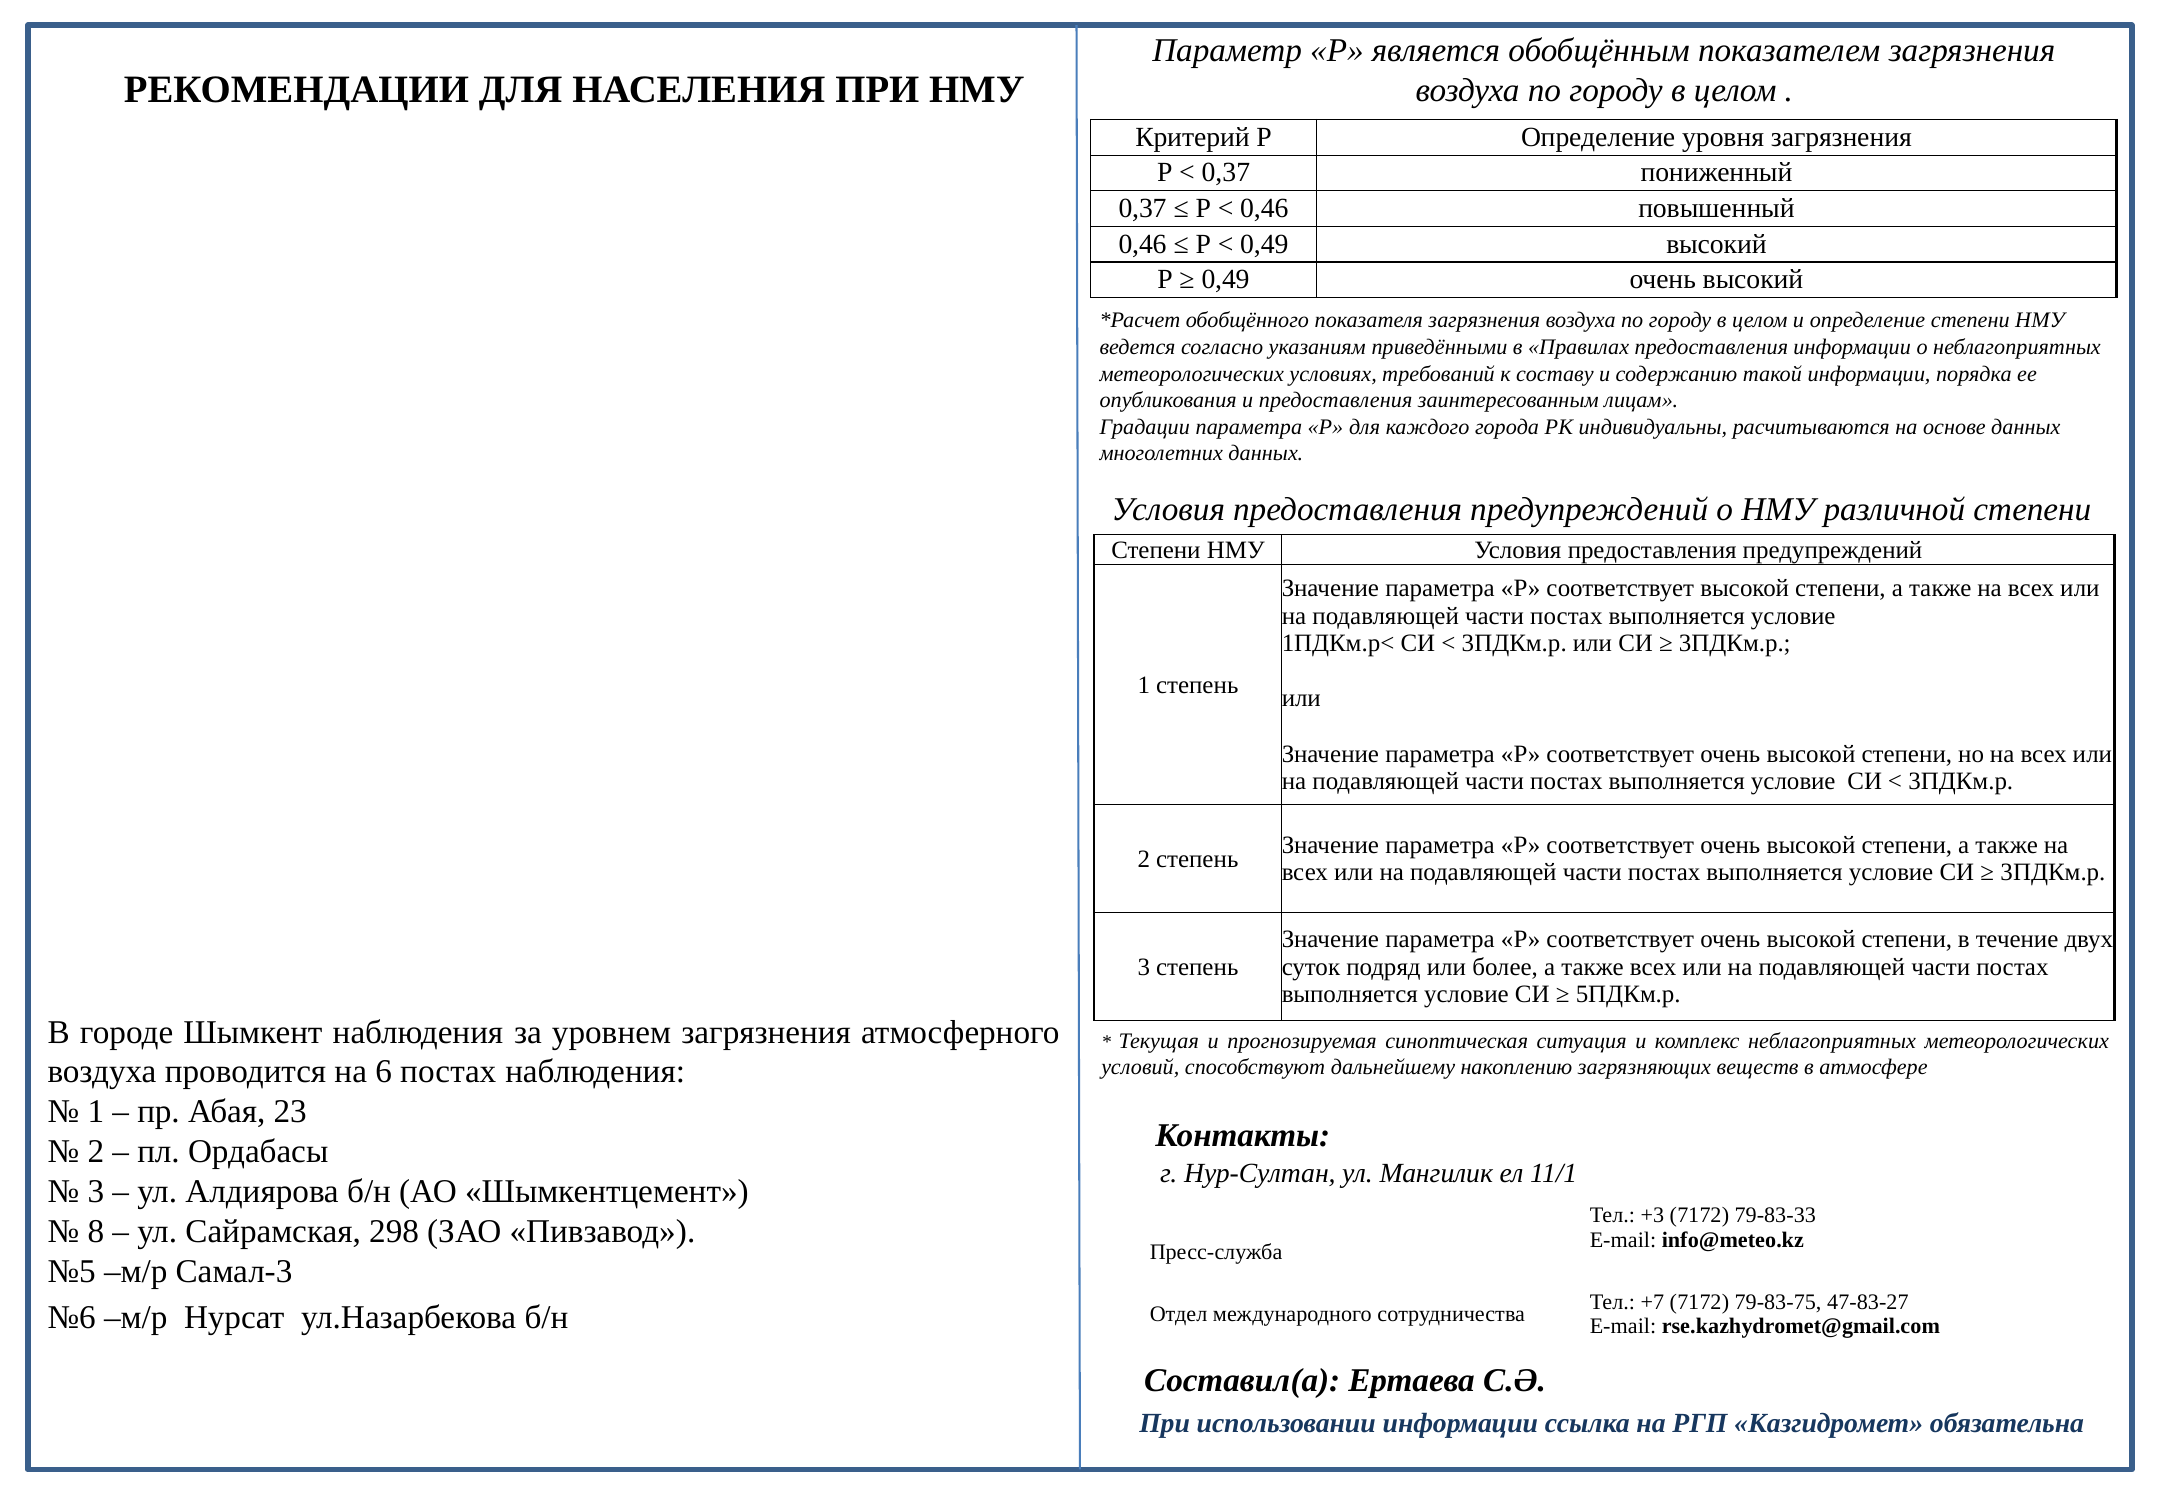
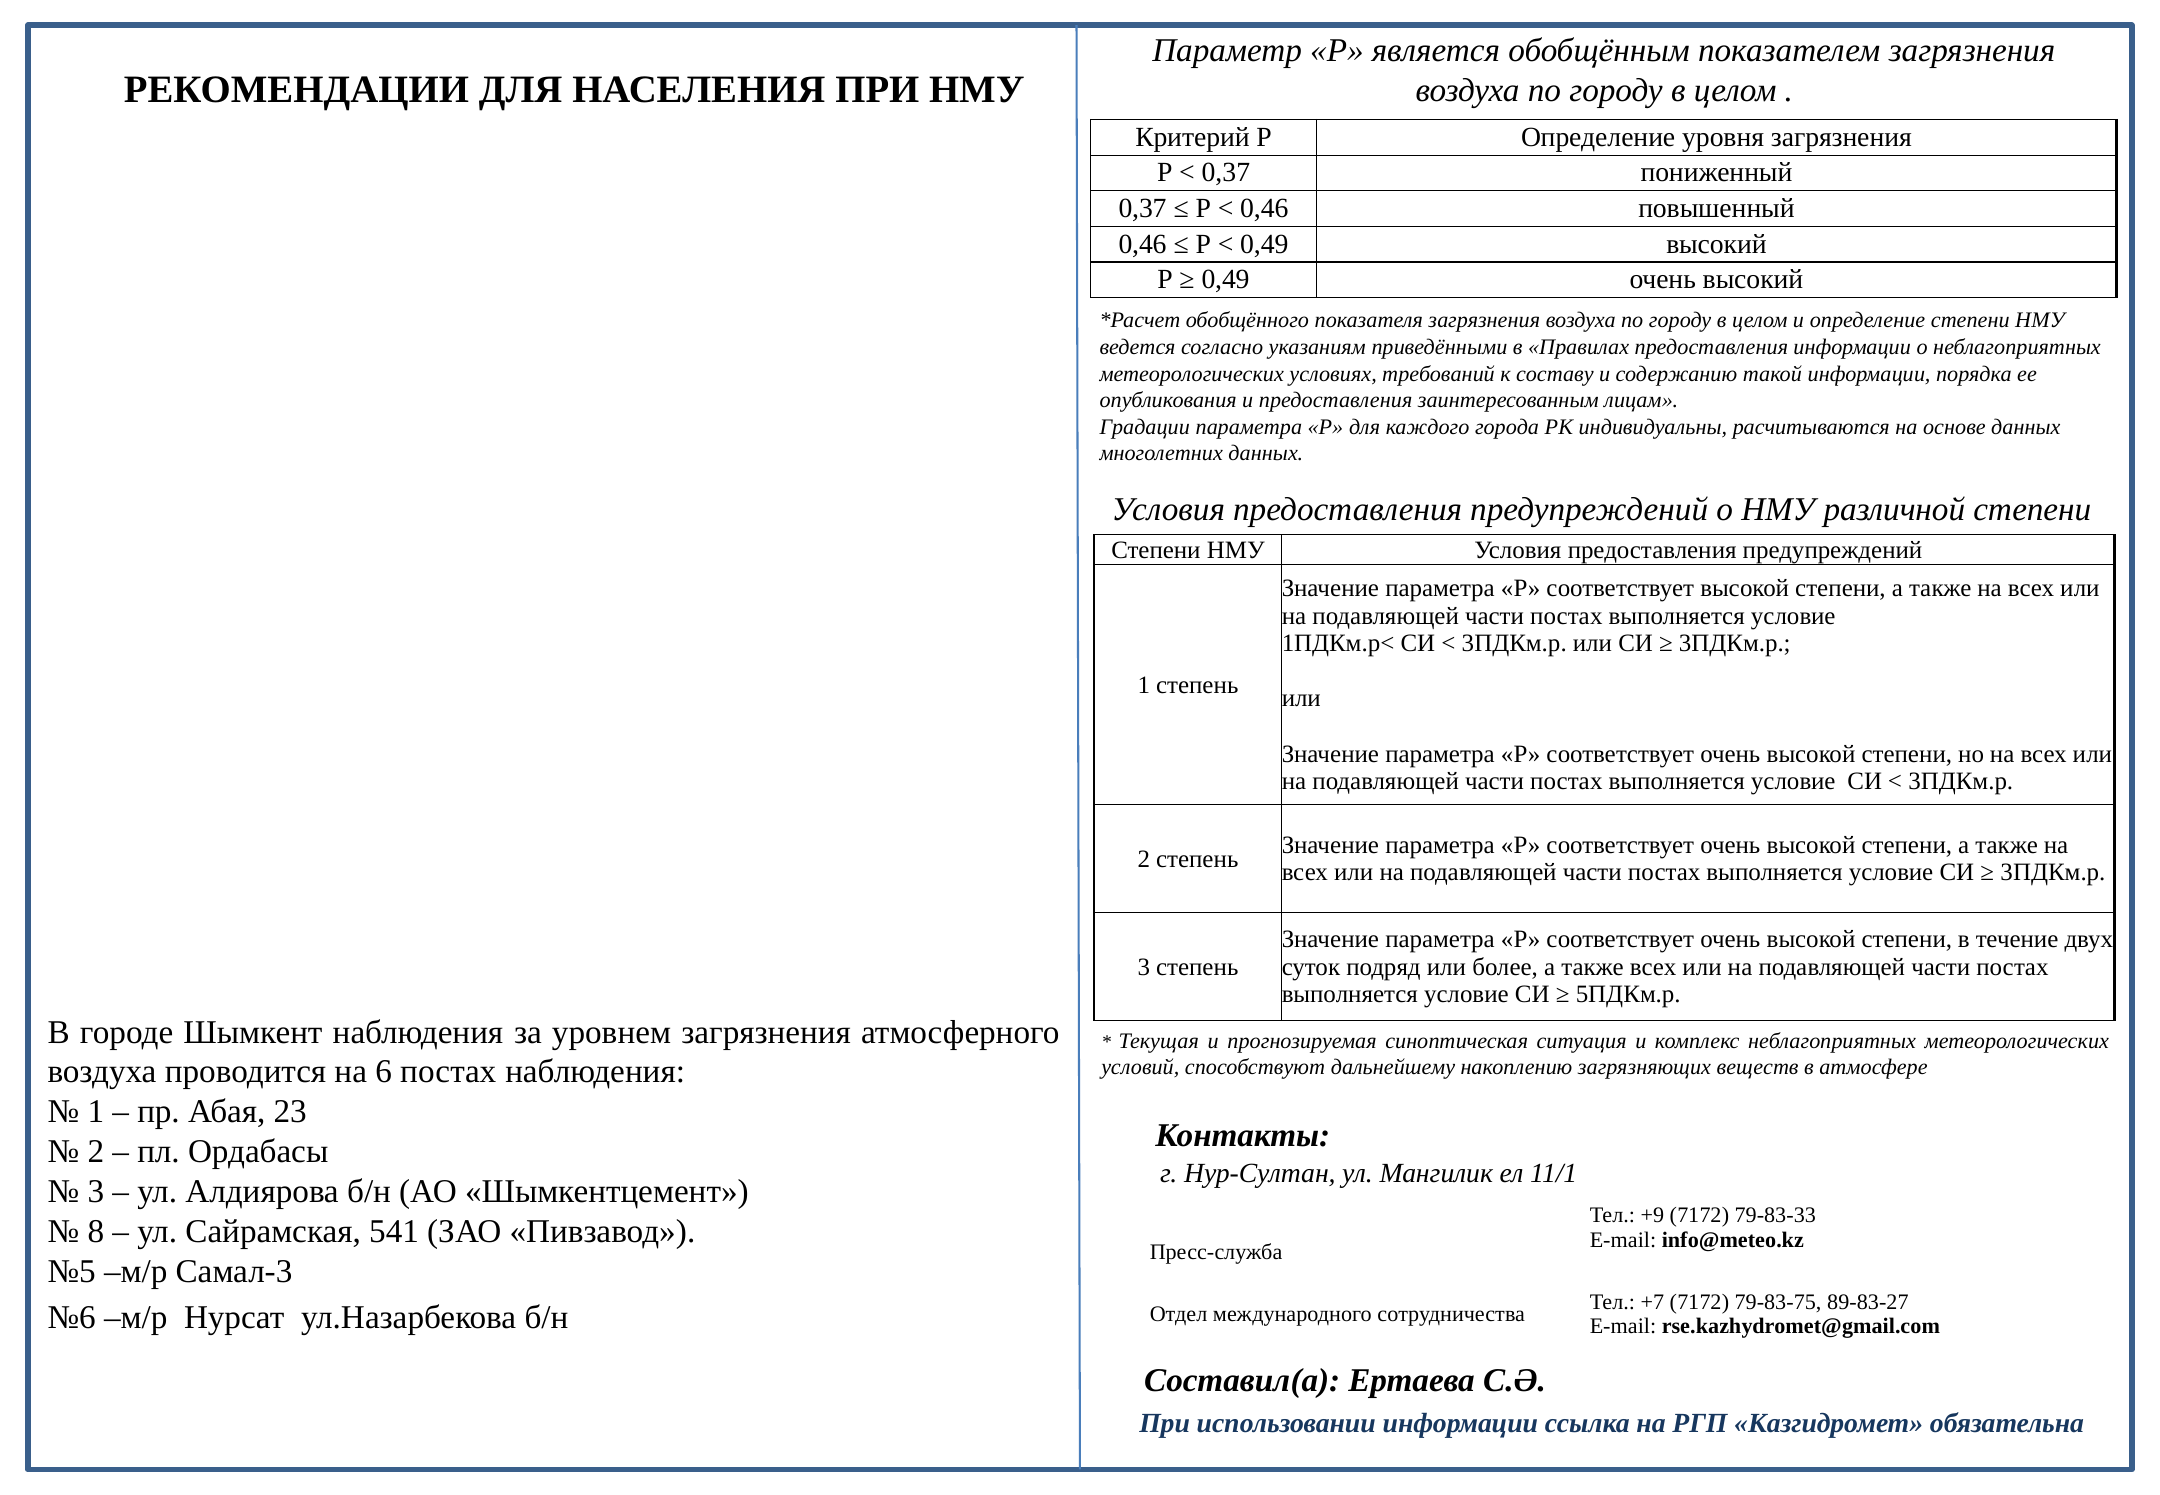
+3: +3 -> +9
298: 298 -> 541
47-83-27: 47-83-27 -> 89-83-27
